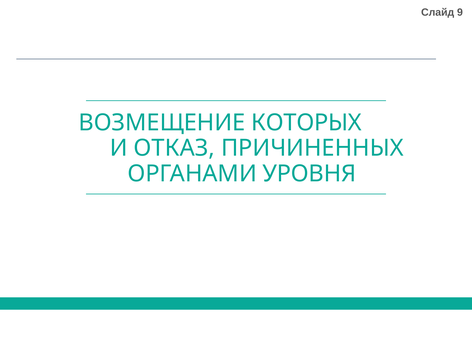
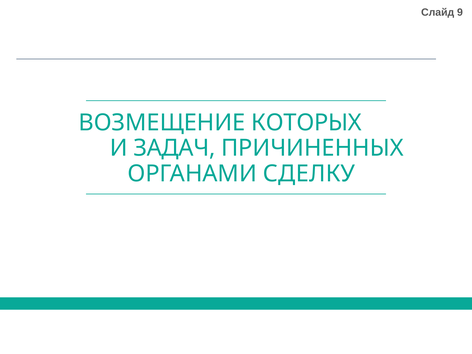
ОТКАЗ: ОТКАЗ -> ЗАДАЧ
УРОВНЯ: УРОВНЯ -> СДЕЛКУ
